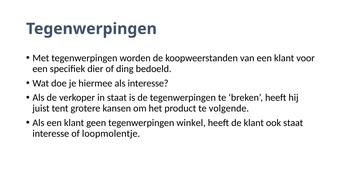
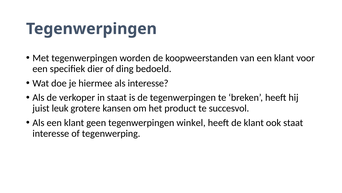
tent: tent -> leuk
volgende: volgende -> succesvol
loopmolentje: loopmolentje -> tegenwerping
